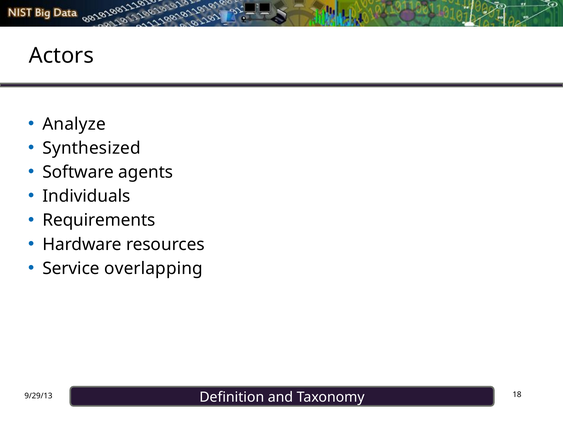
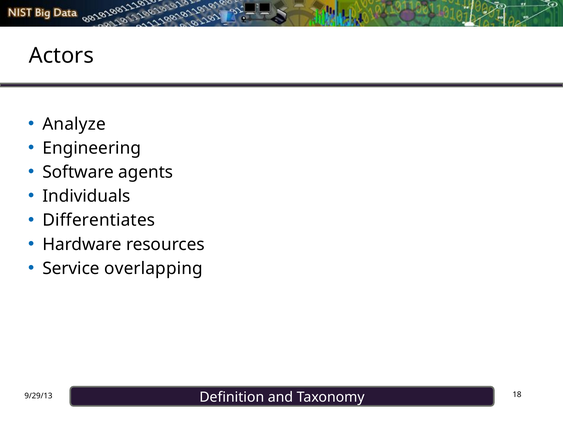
Synthesized: Synthesized -> Engineering
Requirements: Requirements -> Differentiates
